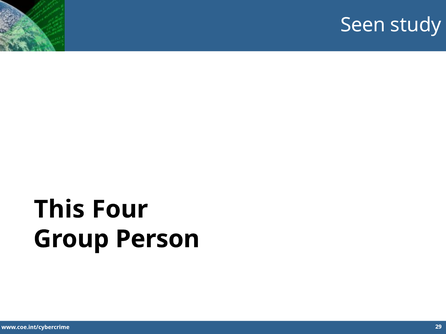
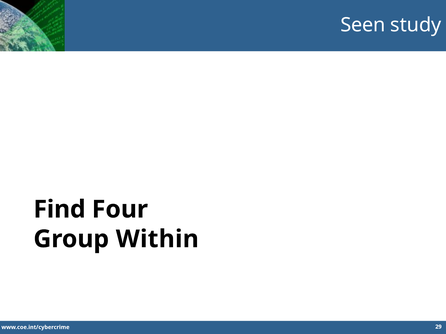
This: This -> Find
Person: Person -> Within
